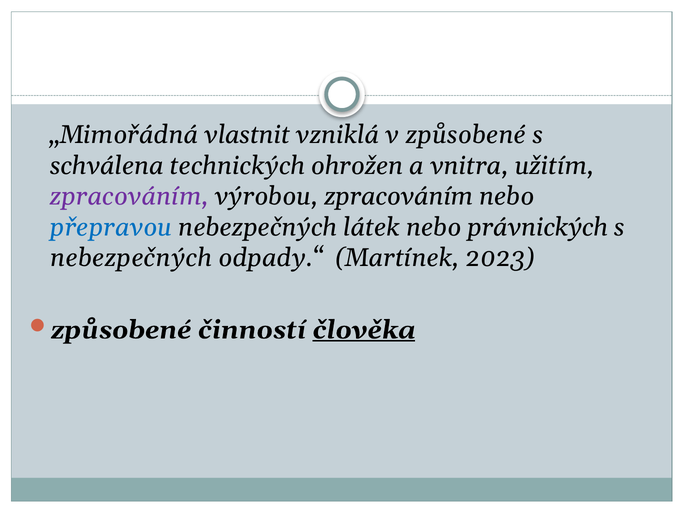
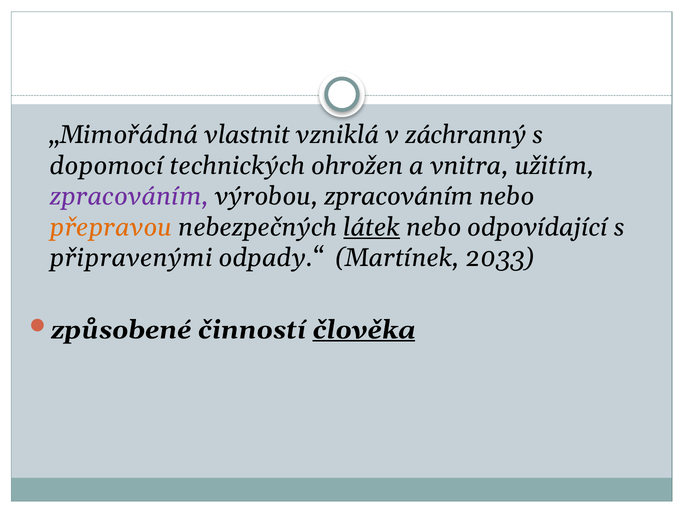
v způsobené: způsobené -> záchranný
schválena: schválena -> dopomocí
přepravou colour: blue -> orange
látek underline: none -> present
právnických: právnických -> odpovídající
nebezpečných at (131, 258): nebezpečných -> připravenými
2023: 2023 -> 2033
